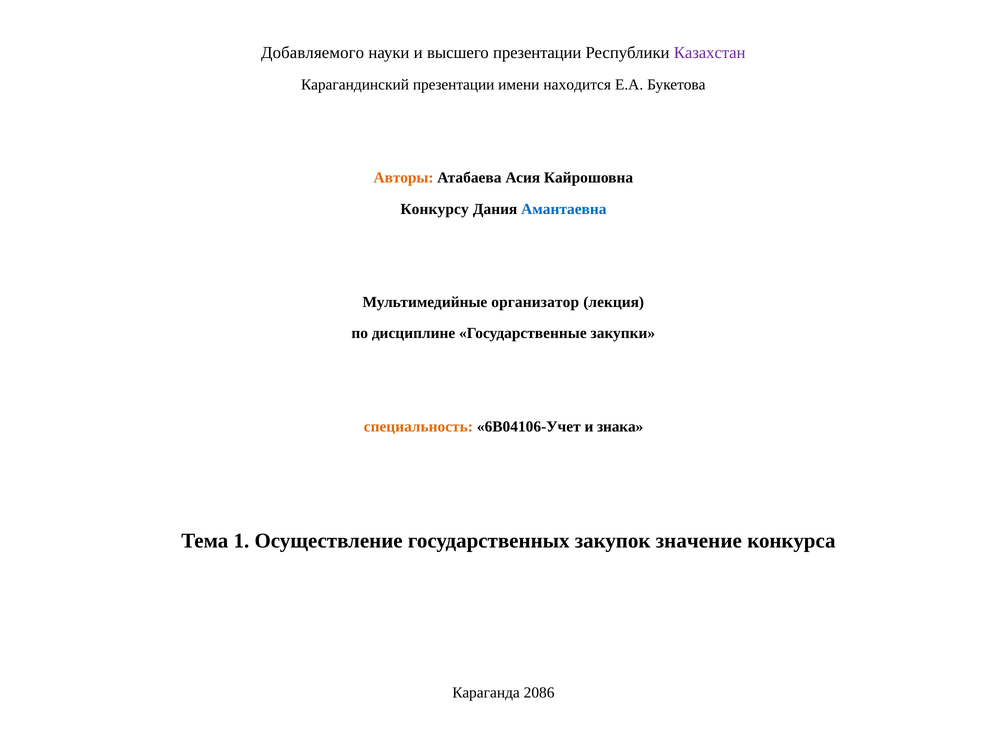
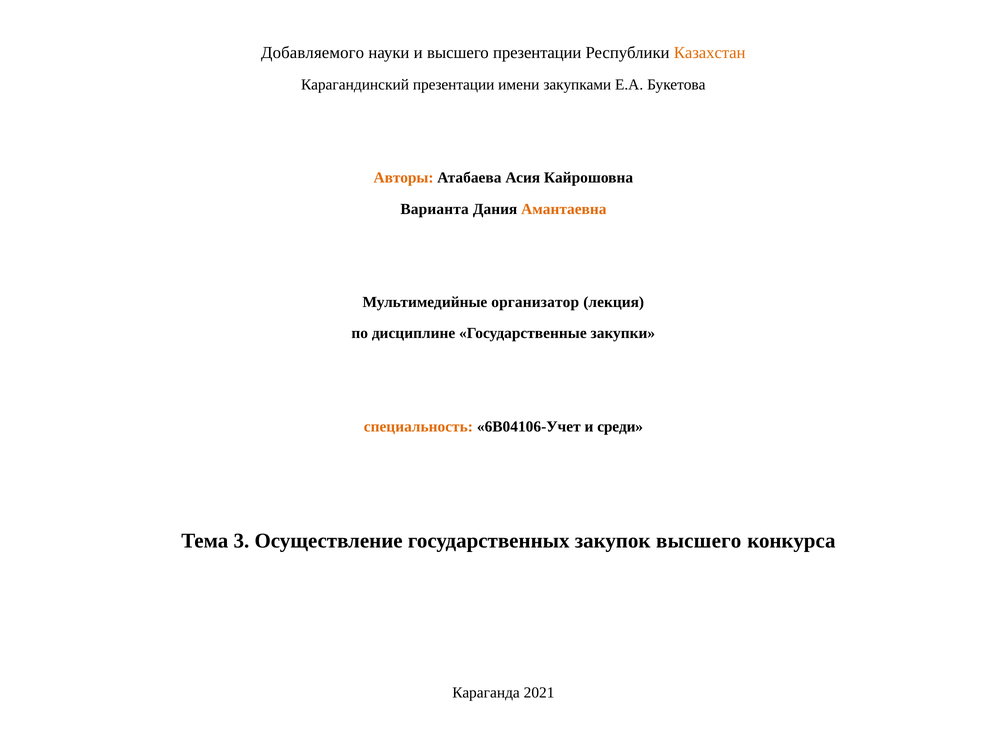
Казахстан colour: purple -> orange
находится: находится -> закупками
Конкурсу: Конкурсу -> Варианта
Амантаевна colour: blue -> orange
знака: знака -> среди
1: 1 -> 3
закупок значение: значение -> высшего
2086: 2086 -> 2021
